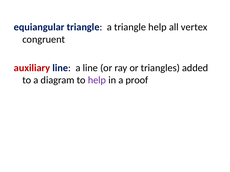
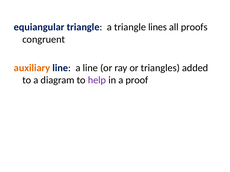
triangle help: help -> lines
vertex: vertex -> proofs
auxiliary colour: red -> orange
